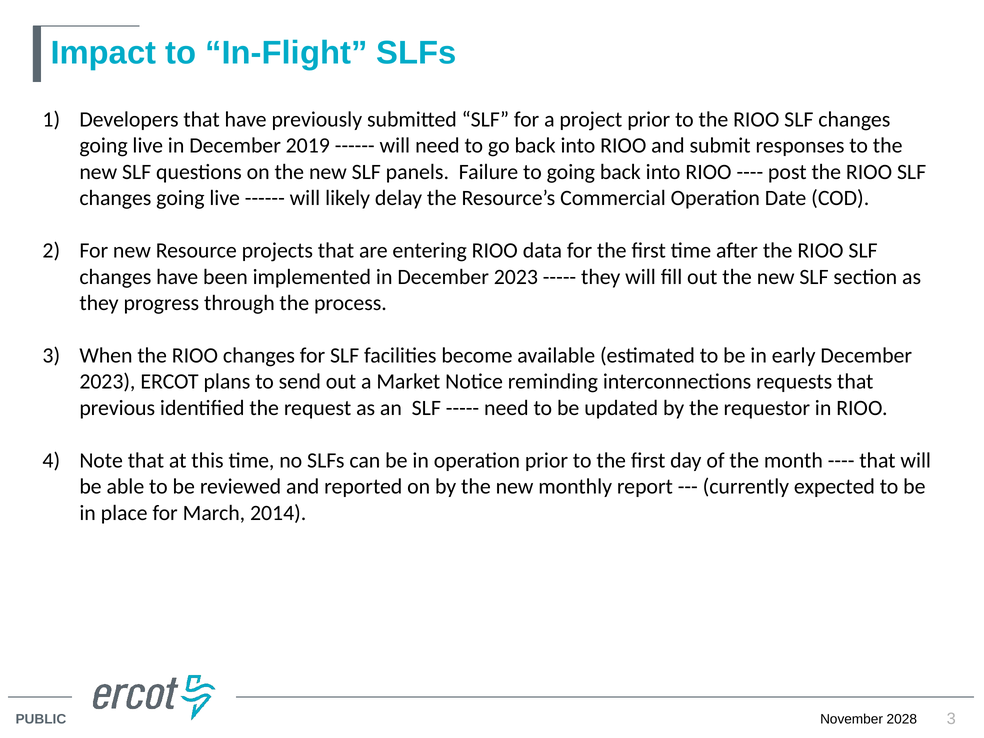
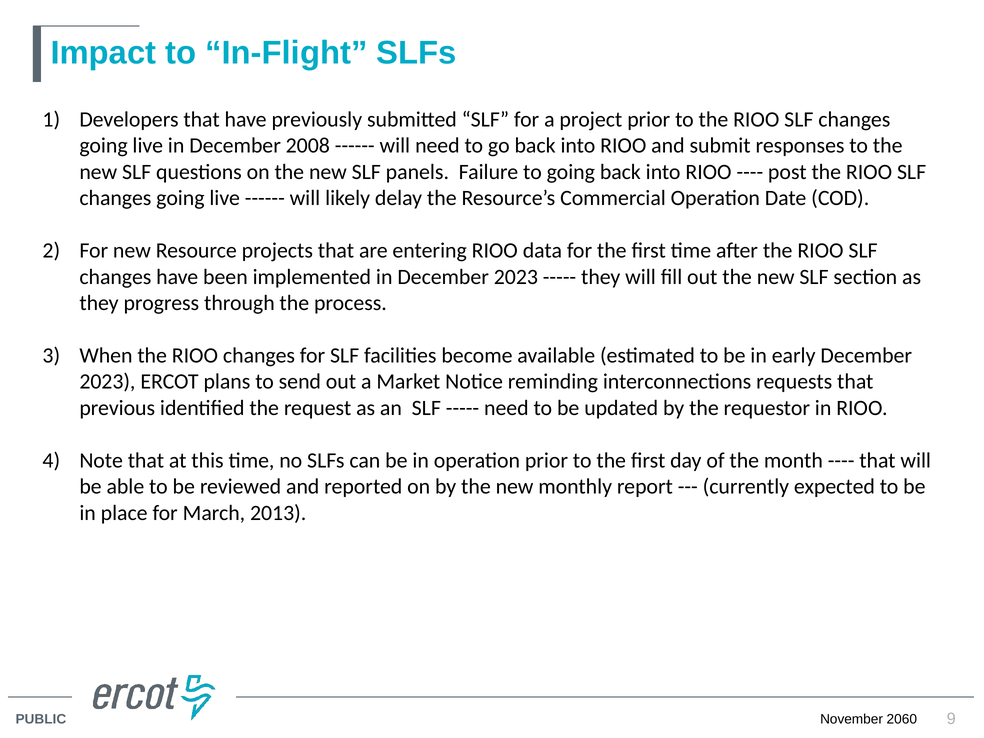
2019: 2019 -> 2008
2014: 2014 -> 2013
2028: 2028 -> 2060
3 at (951, 719): 3 -> 9
